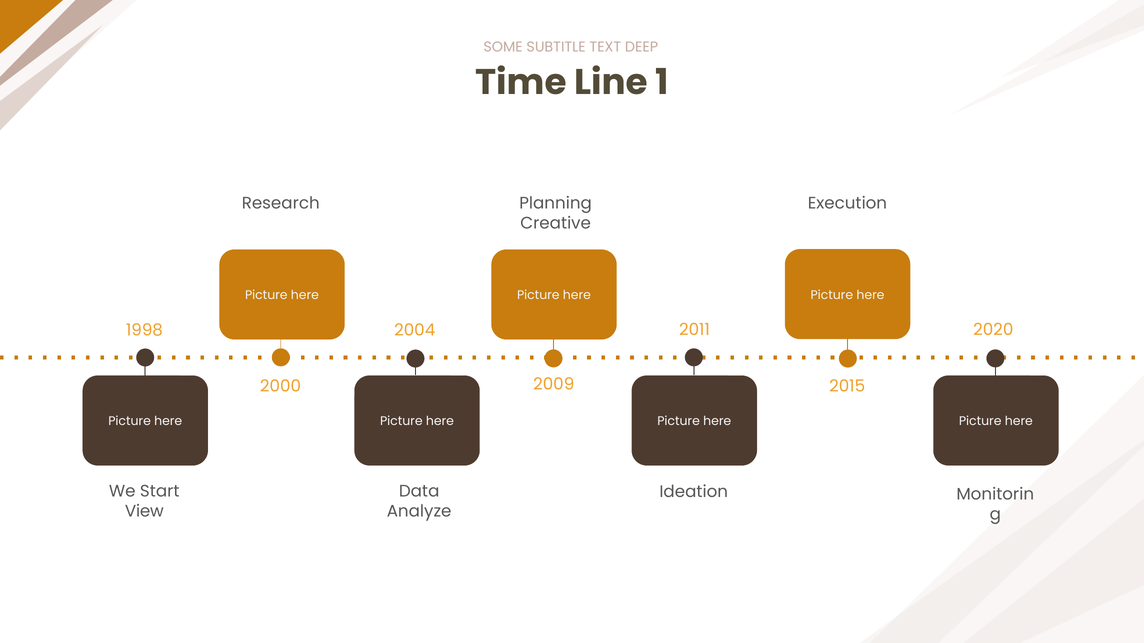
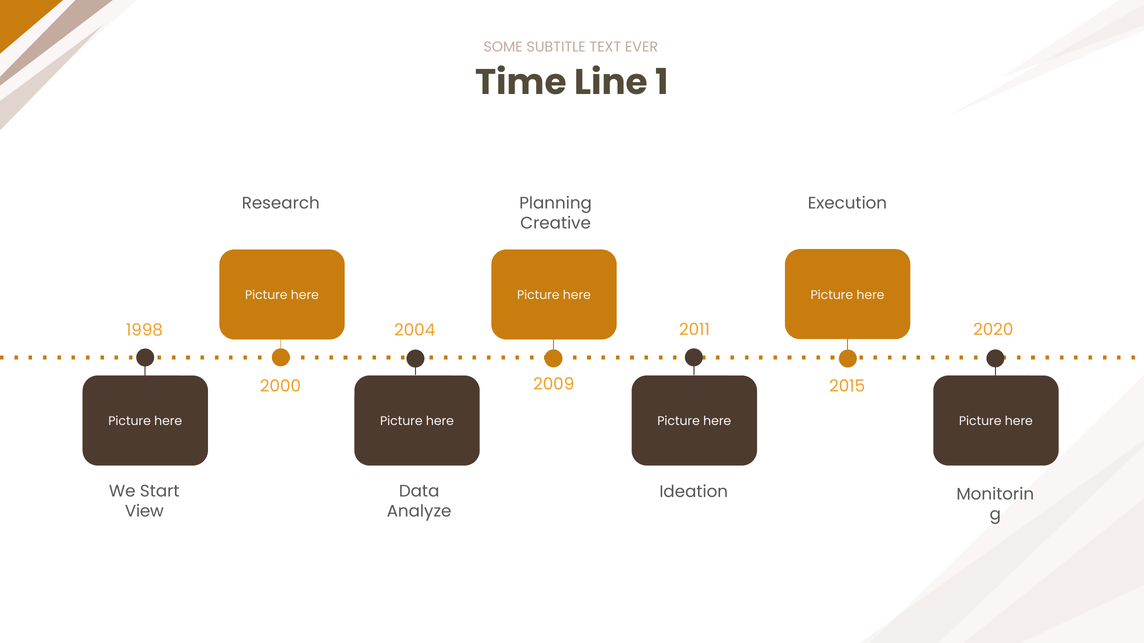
DEEP: DEEP -> EVER
